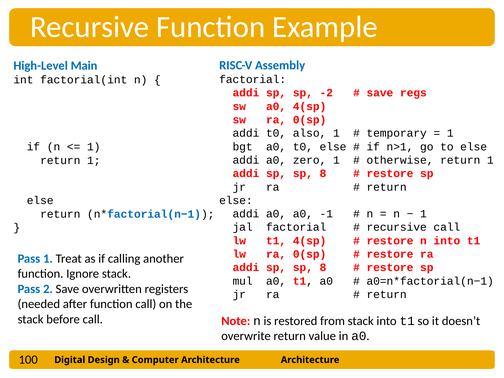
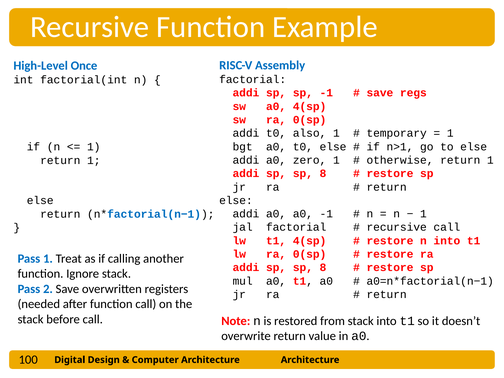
Main: Main -> Once
sp -2: -2 -> -1
